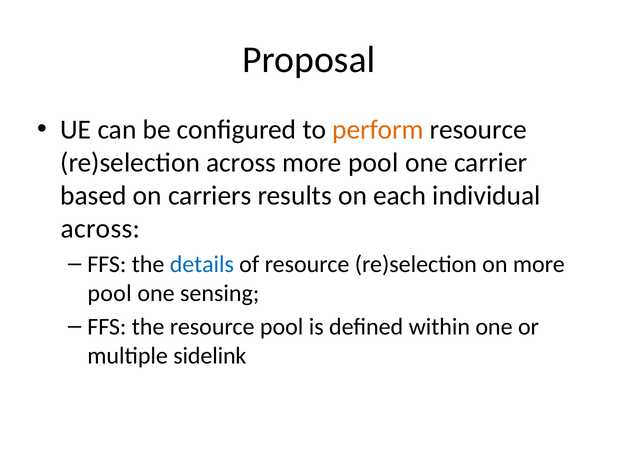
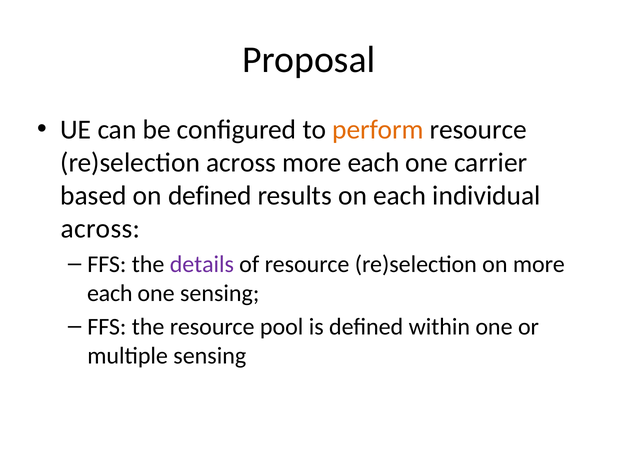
across more pool: pool -> each
on carriers: carriers -> defined
details colour: blue -> purple
pool at (110, 293): pool -> each
multiple sidelink: sidelink -> sensing
